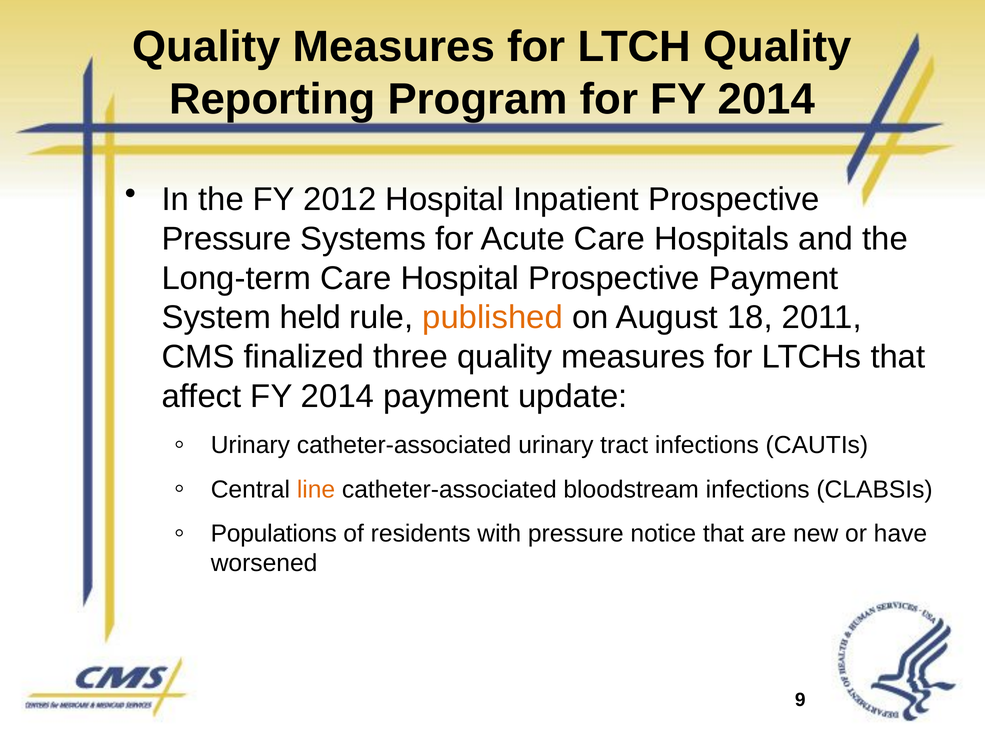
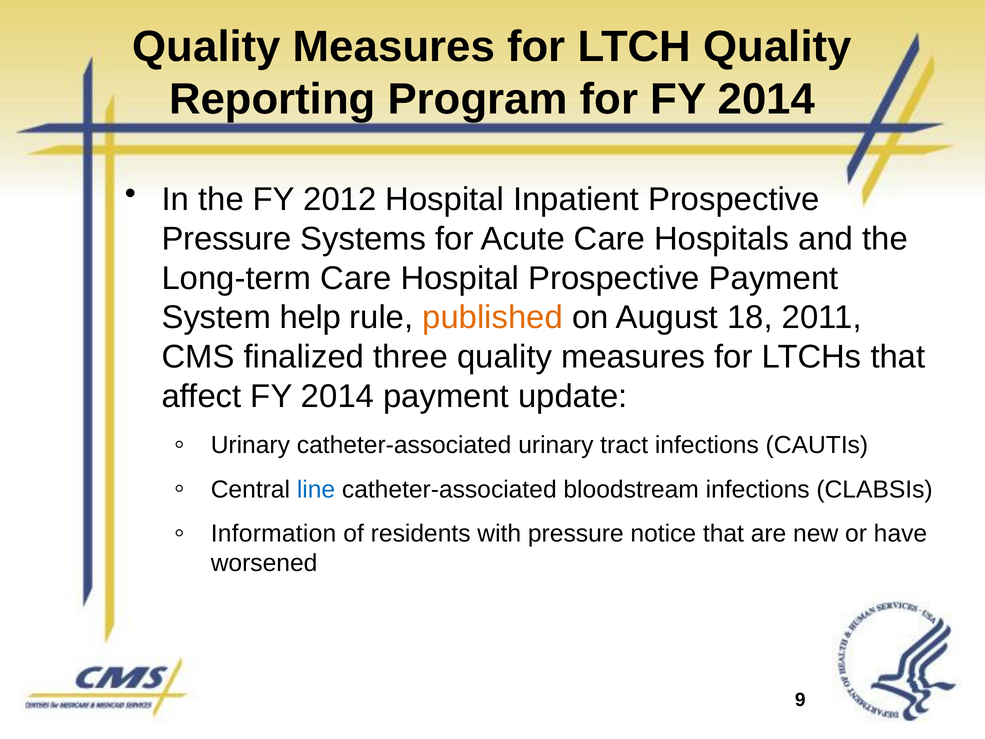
held: held -> help
line colour: orange -> blue
Populations: Populations -> Information
